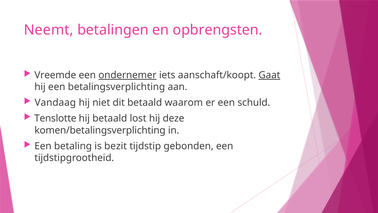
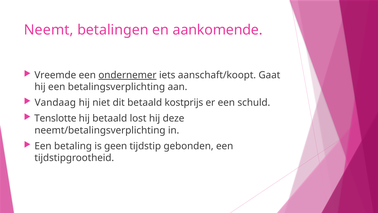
opbrengsten: opbrengsten -> aankomende
Gaat underline: present -> none
waarom: waarom -> kostprijs
komen/betalingsverplichting: komen/betalingsverplichting -> neemt/betalingsverplichting
bezit: bezit -> geen
